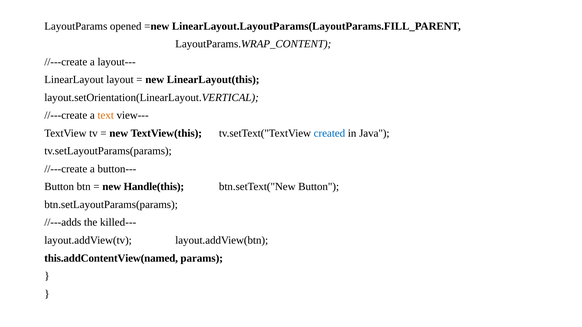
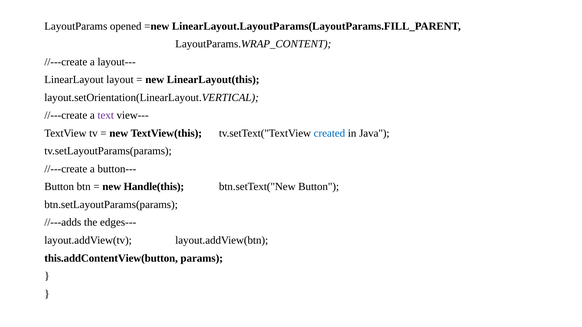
text colour: orange -> purple
killed---: killed--- -> edges---
this.addContentView(named: this.addContentView(named -> this.addContentView(button
